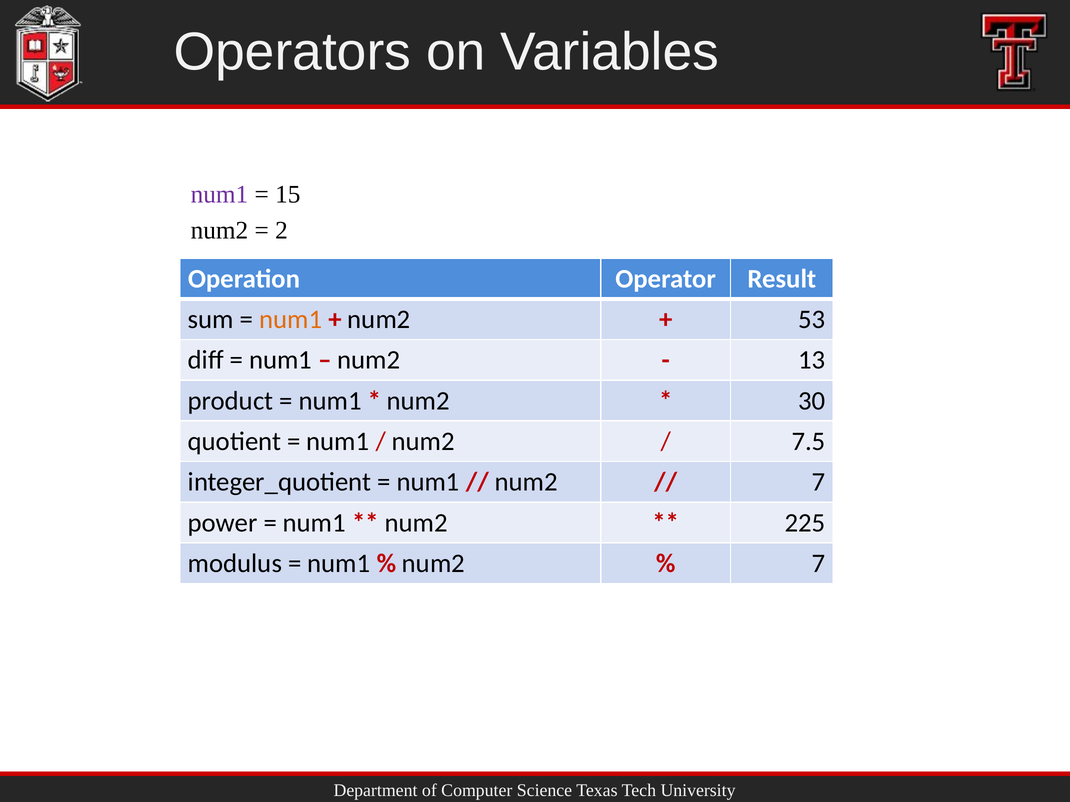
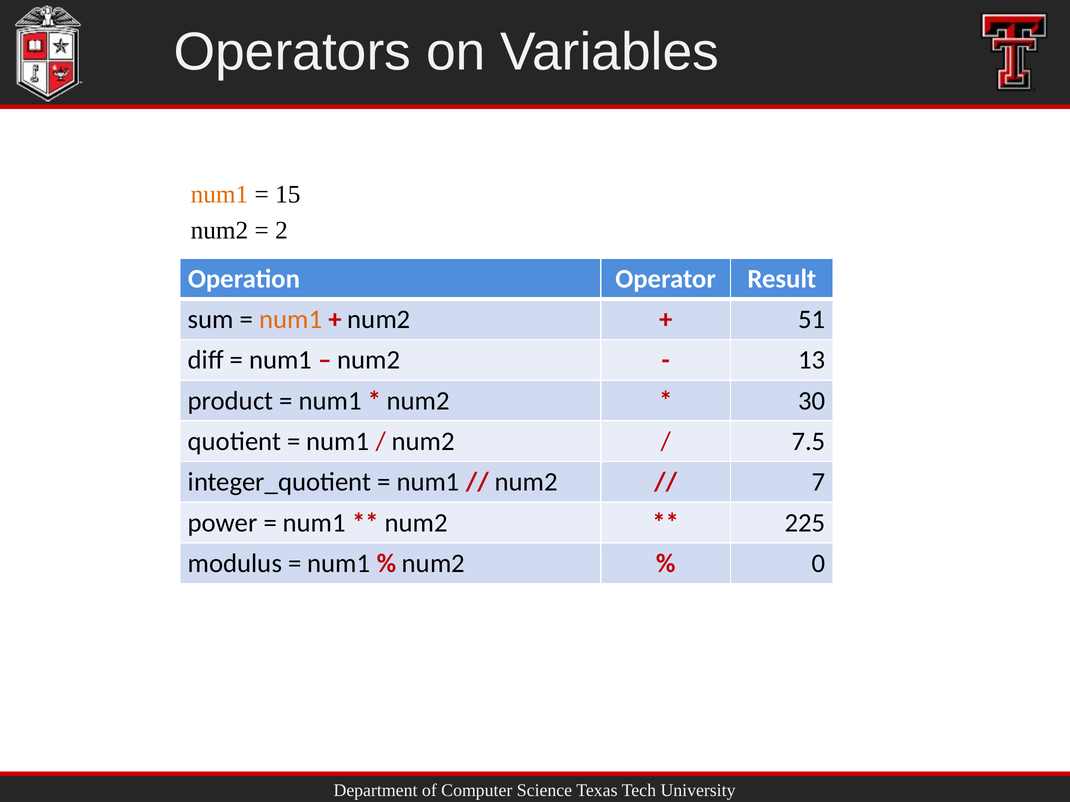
num1 at (219, 194) colour: purple -> orange
53: 53 -> 51
7 at (818, 564): 7 -> 0
